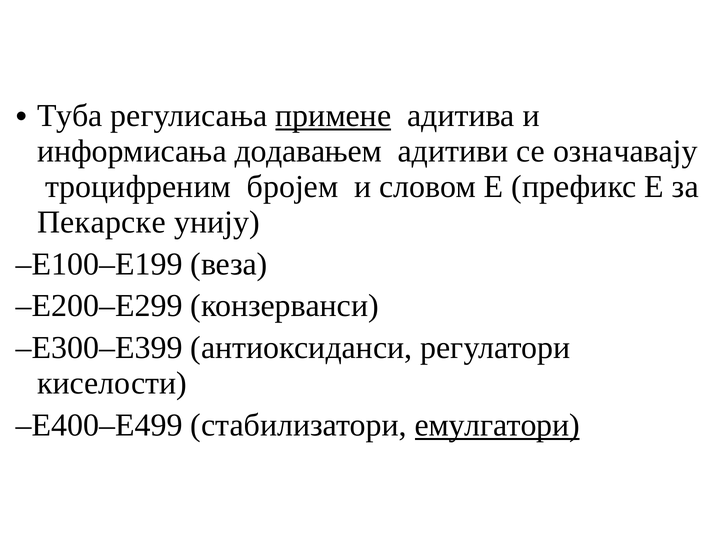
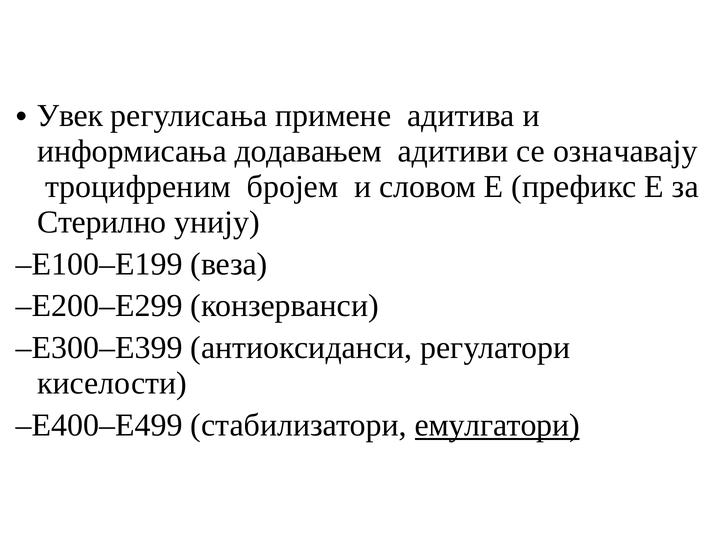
Туба: Туба -> Увек
примене underline: present -> none
Пекарске: Пекарске -> Стерилно
